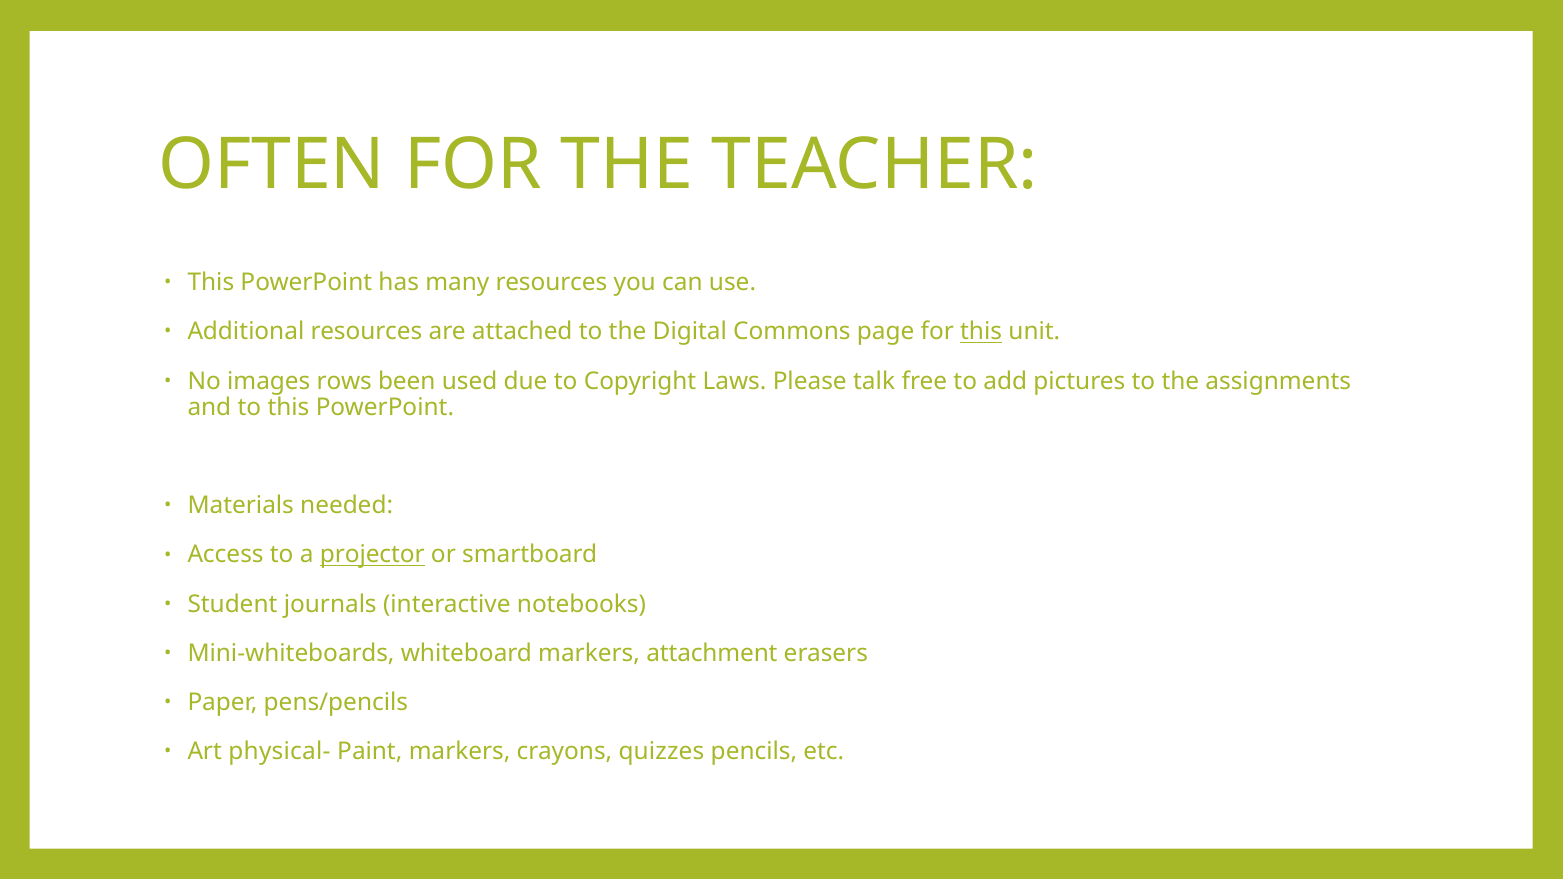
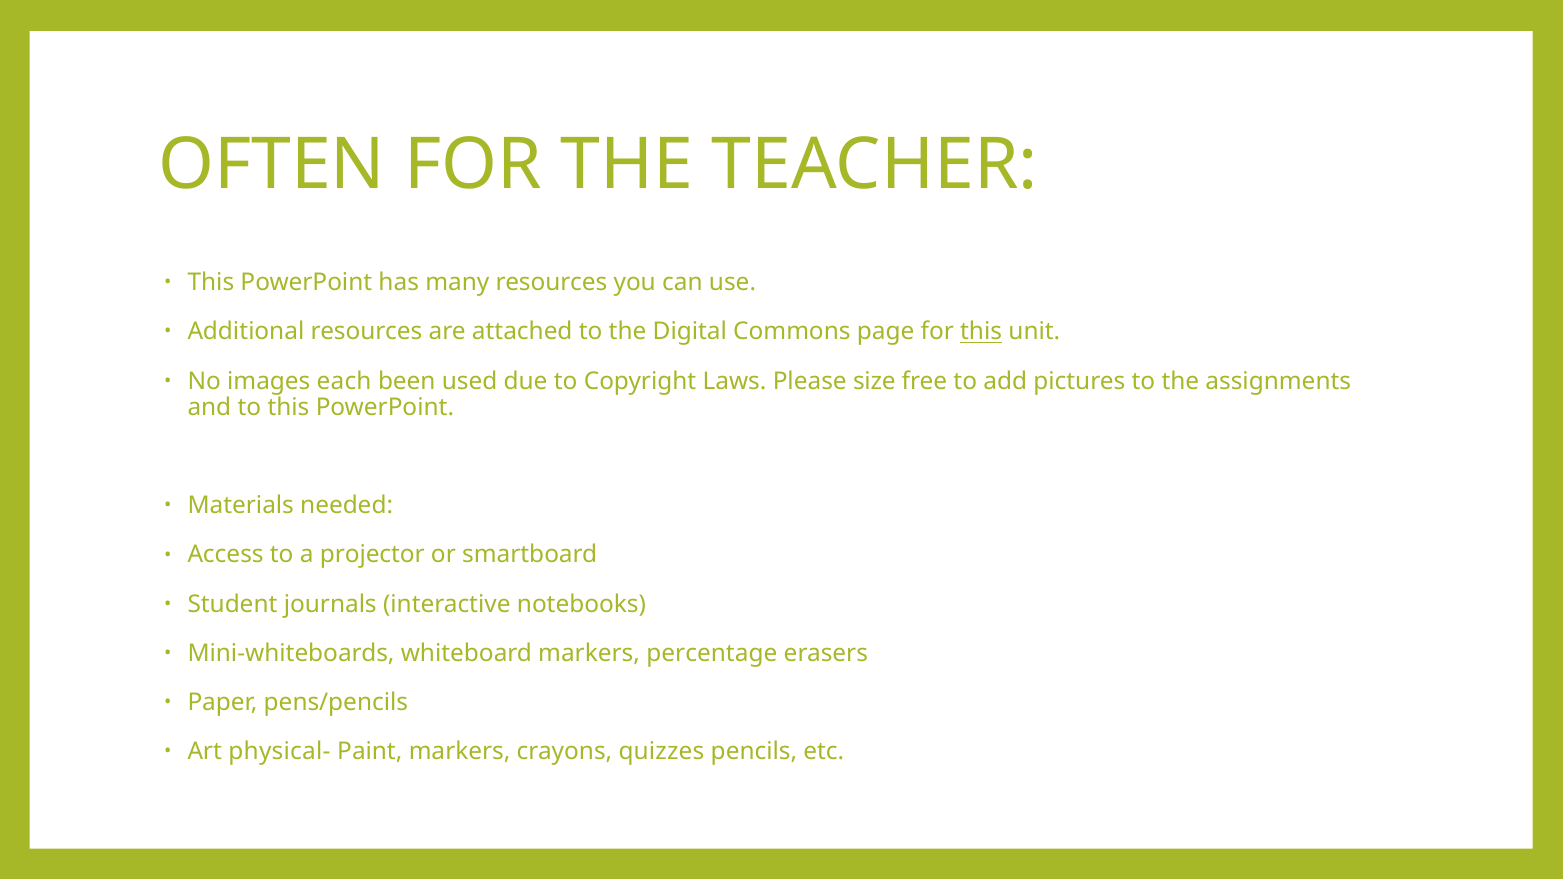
rows: rows -> each
talk: talk -> size
projector underline: present -> none
attachment: attachment -> percentage
